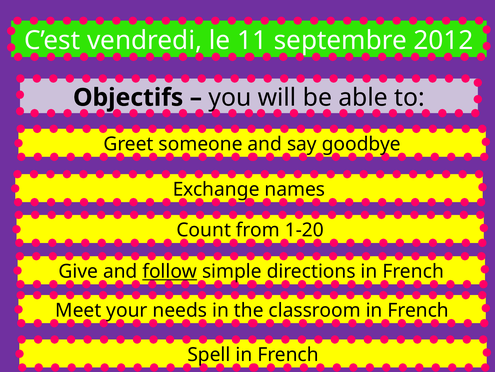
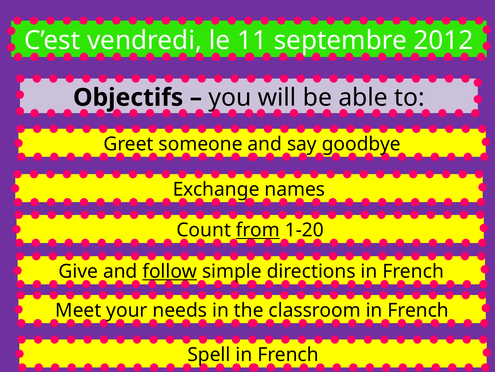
from underline: none -> present
